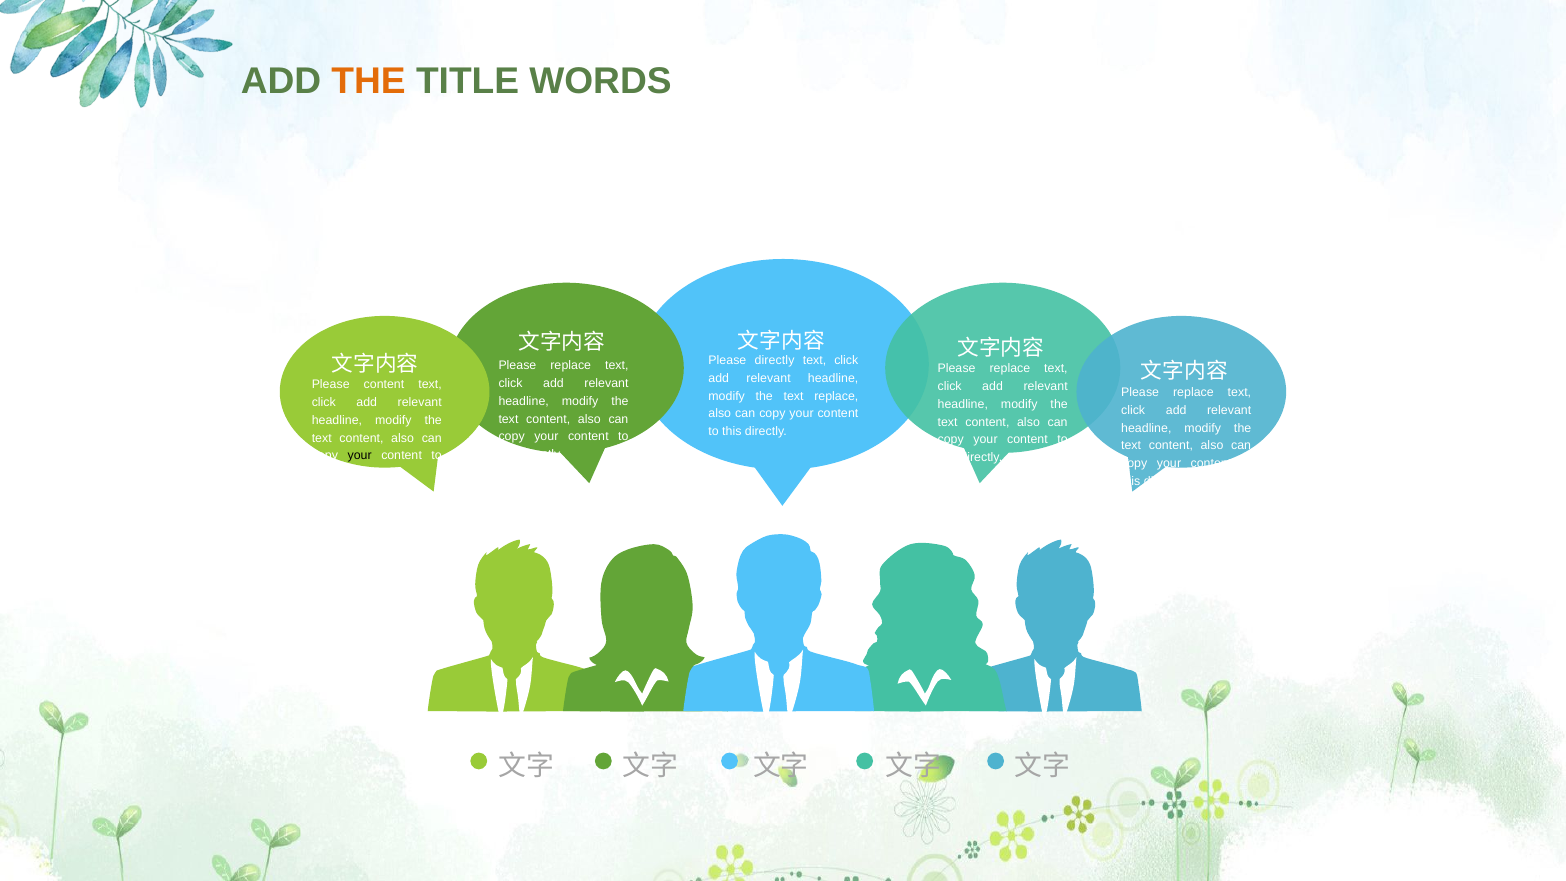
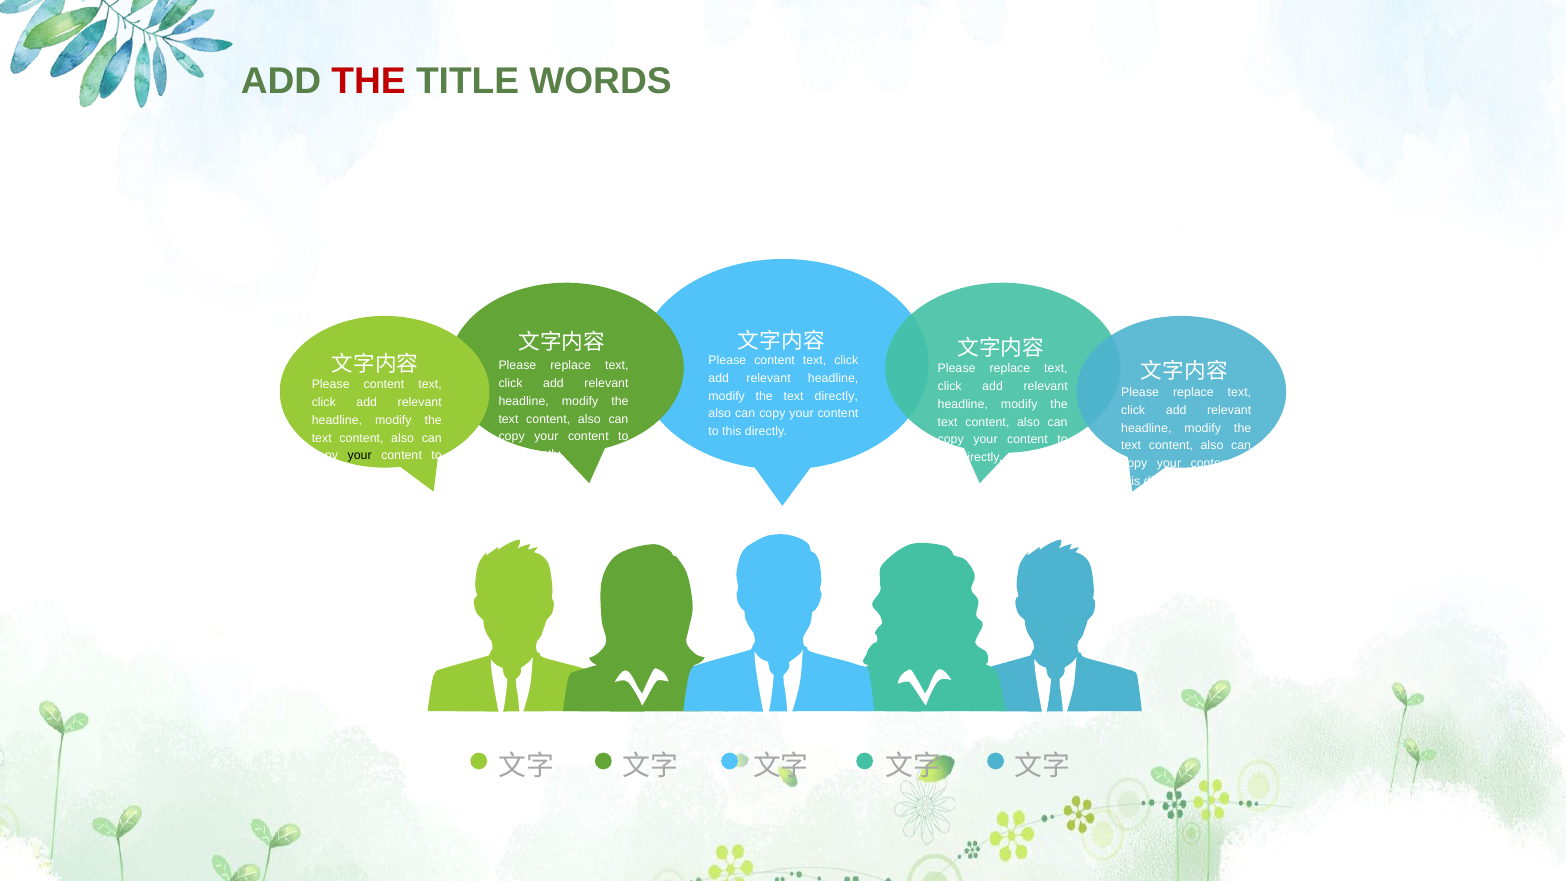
THE at (369, 81) colour: orange -> red
directly at (775, 361): directly -> content
text replace: replace -> directly
